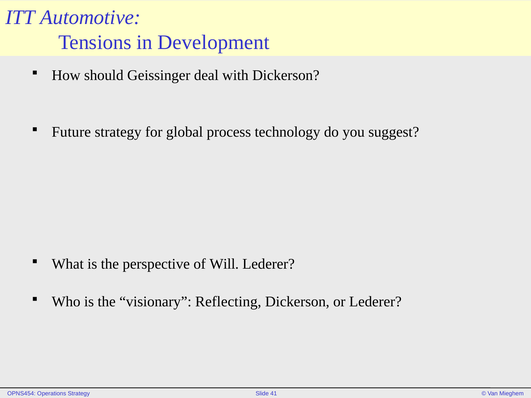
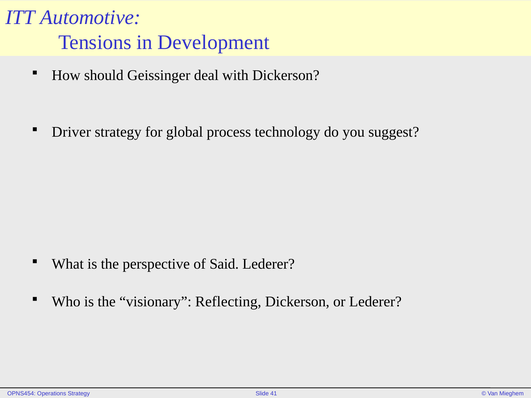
Future: Future -> Driver
Will: Will -> Said
